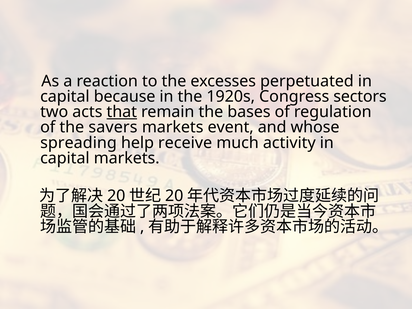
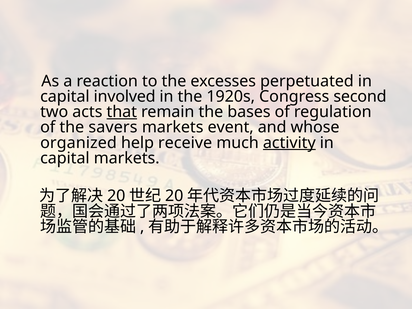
because: because -> involved
sectors: sectors -> second
spreading: spreading -> organized
activity underline: none -> present
